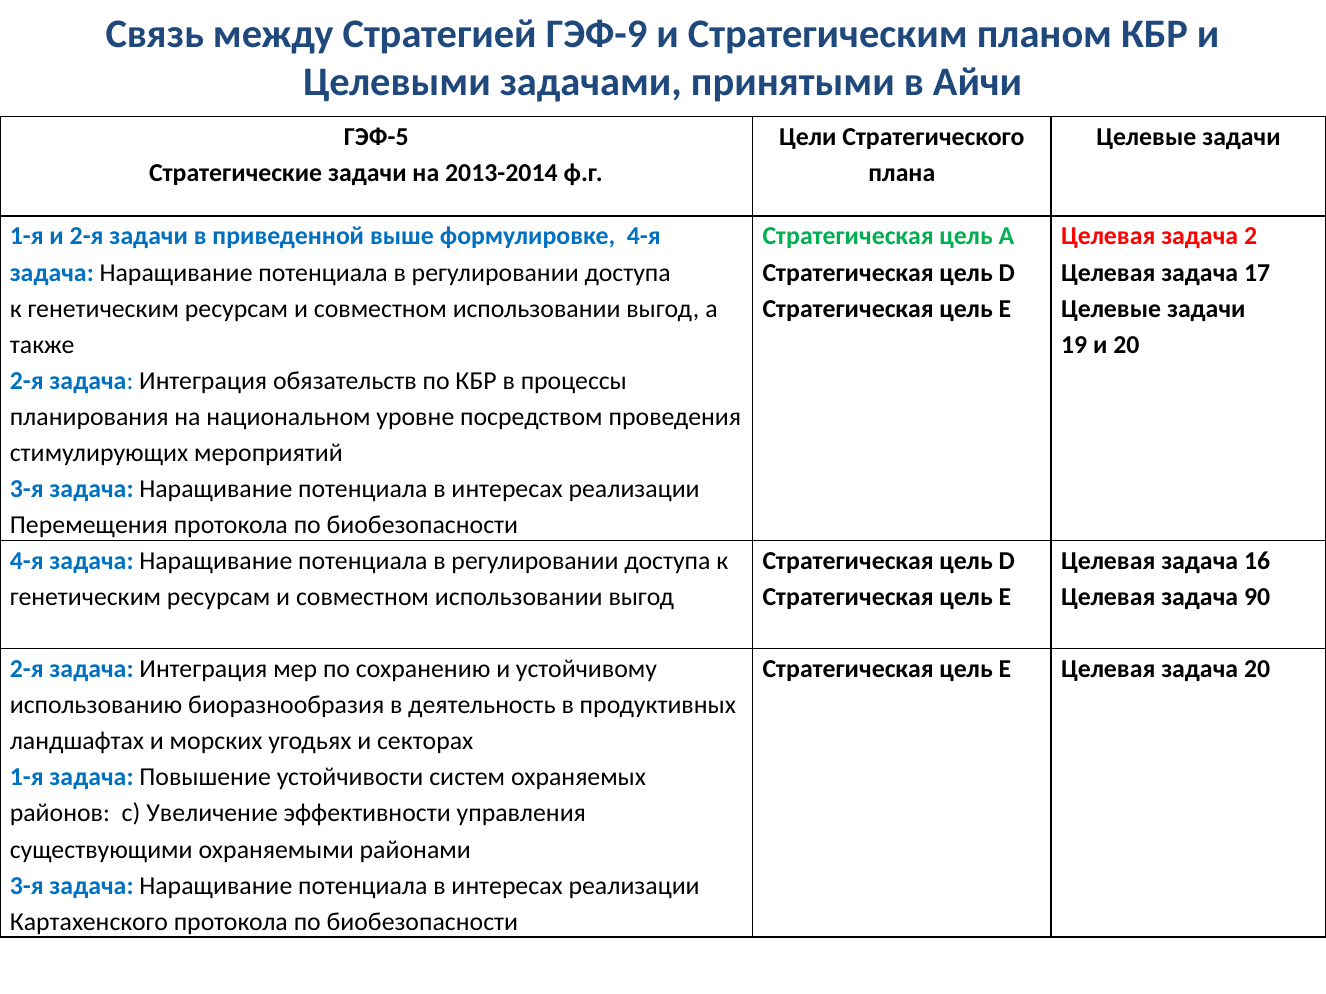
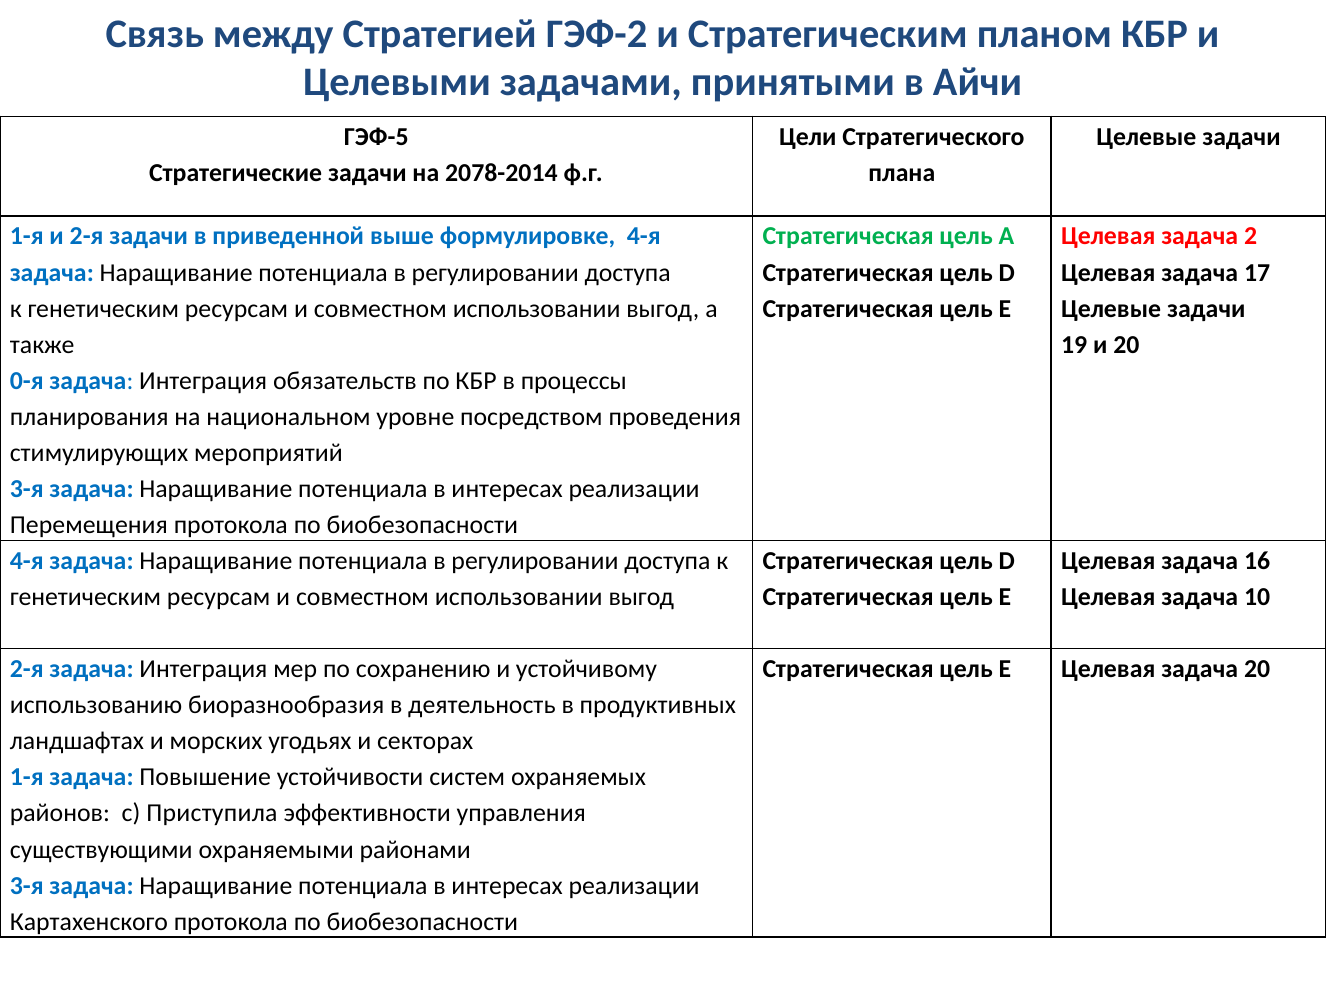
ГЭФ-9: ГЭФ-9 -> ГЭФ-2
2013-2014: 2013-2014 -> 2078-2014
2-я at (27, 381): 2-я -> 0-я
90: 90 -> 10
Увеличение: Увеличение -> Приступила
